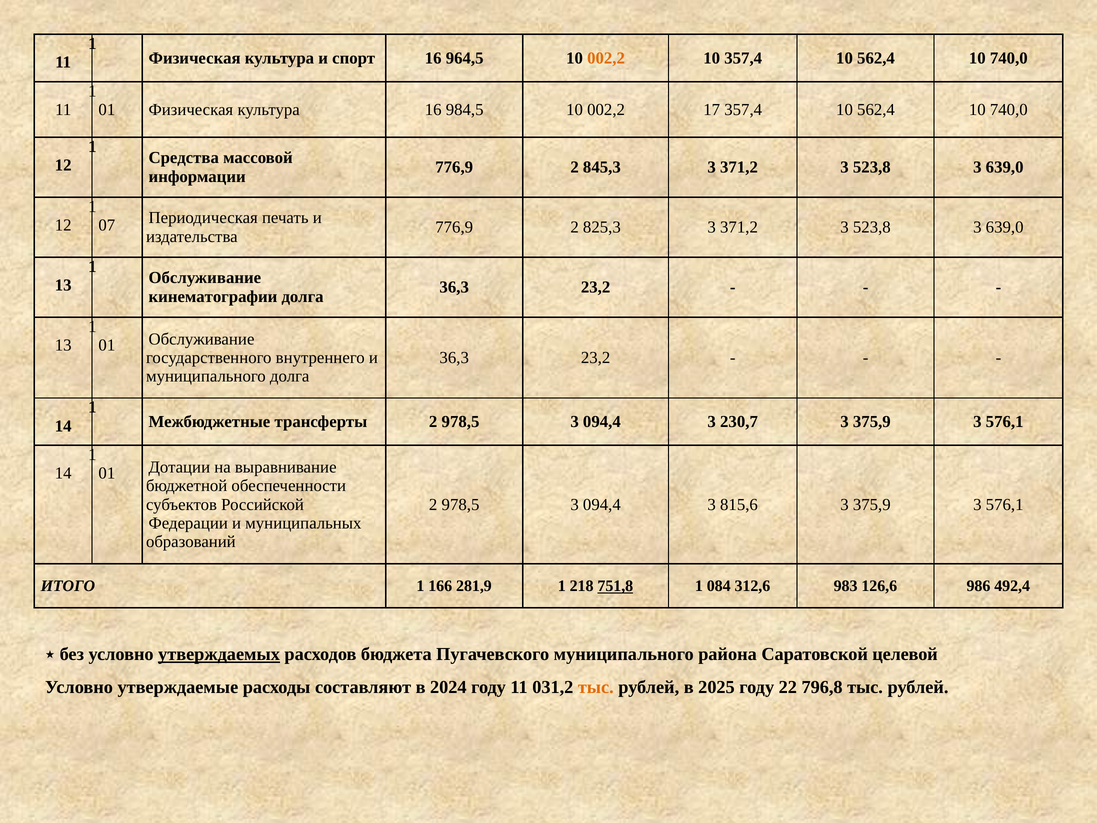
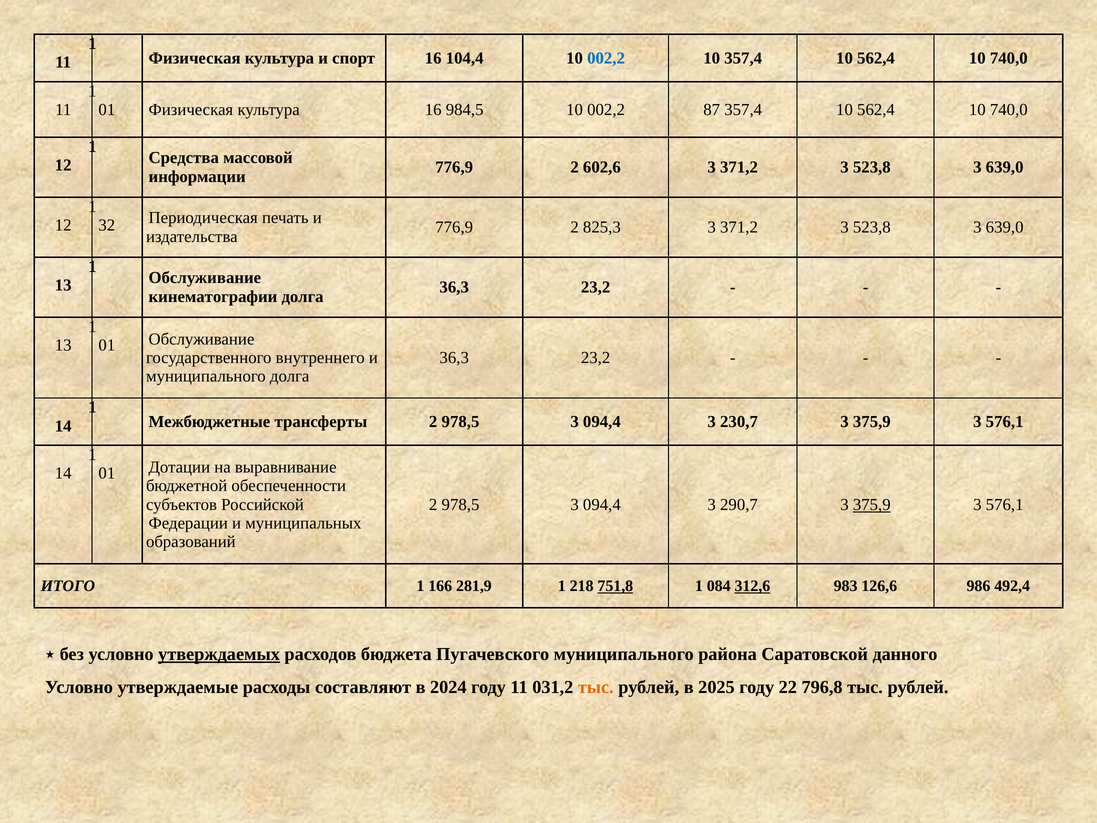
964,5: 964,5 -> 104,4
002,2 at (606, 58) colour: orange -> blue
17: 17 -> 87
845,3: 845,3 -> 602,6
07: 07 -> 32
815,6: 815,6 -> 290,7
375,9 at (872, 504) underline: none -> present
312,6 underline: none -> present
целевой: целевой -> данного
